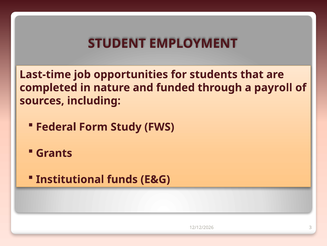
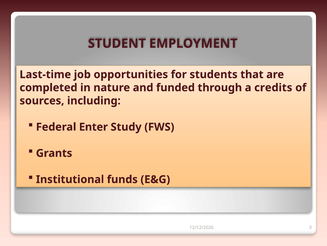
payroll: payroll -> credits
Form: Form -> Enter
